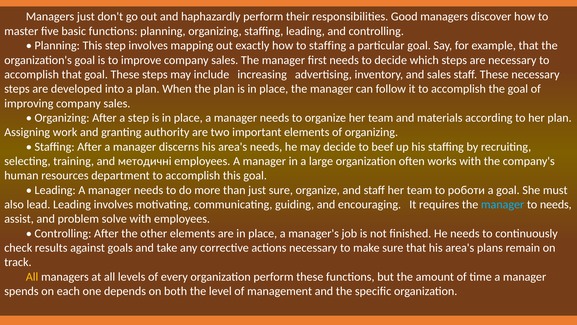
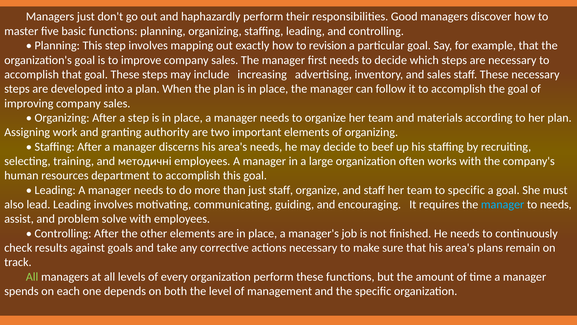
to staffing: staffing -> revision
just sure: sure -> staff
to роботи: роботи -> specific
All at (32, 276) colour: yellow -> light green
